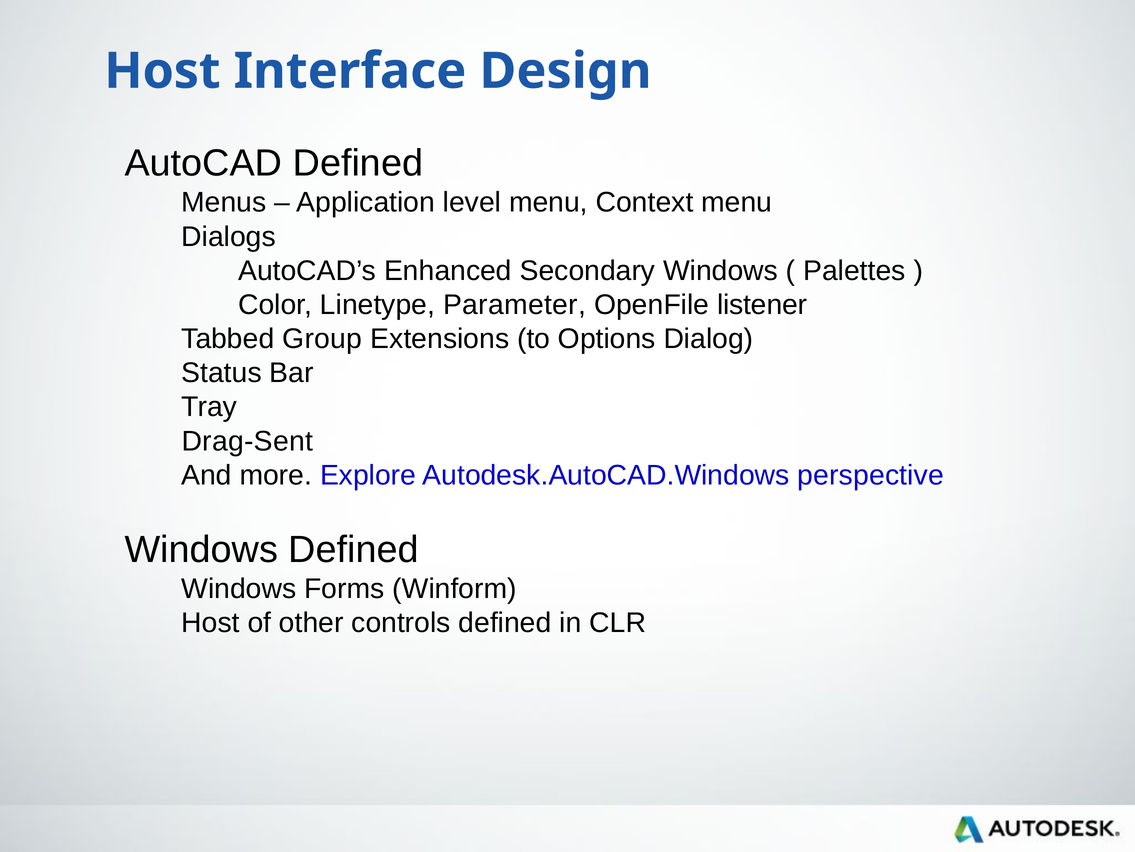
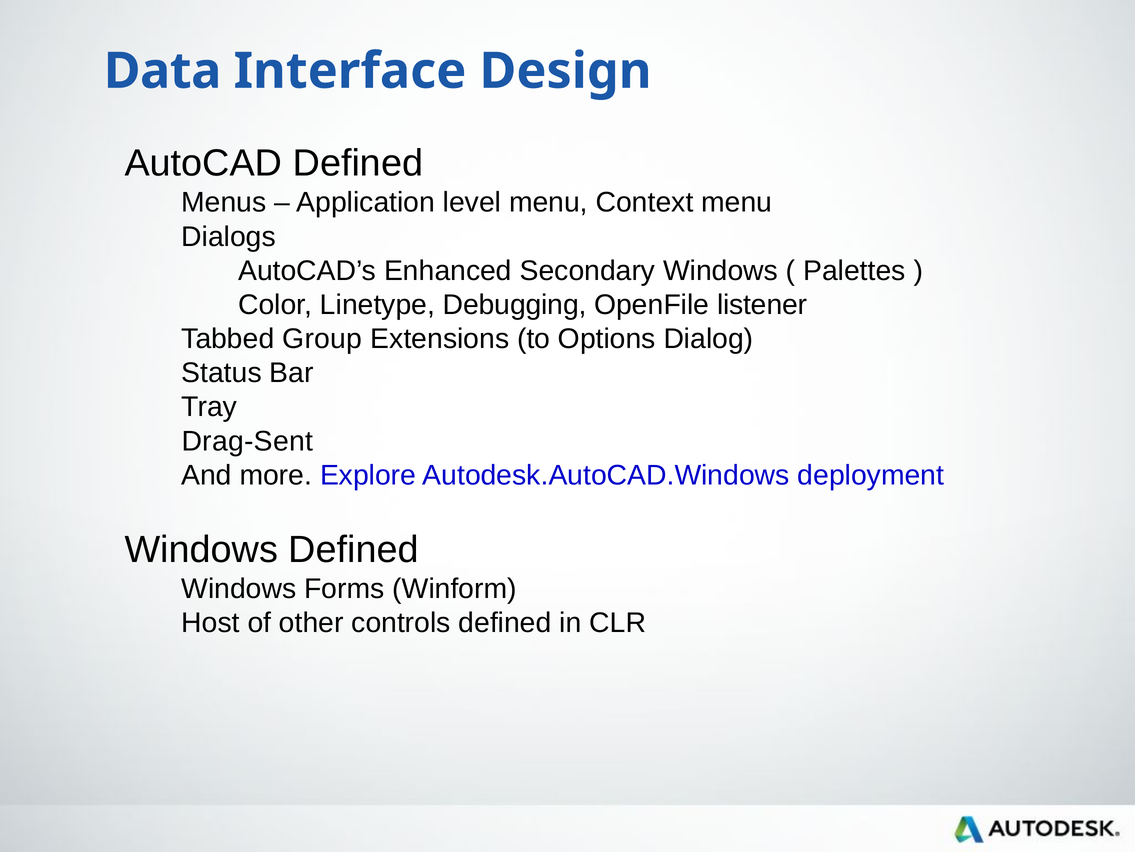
Host at (162, 71): Host -> Data
Parameter: Parameter -> Debugging
perspective: perspective -> deployment
